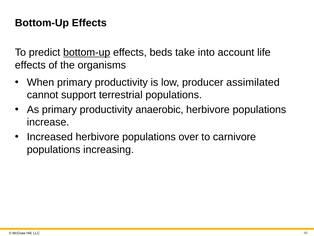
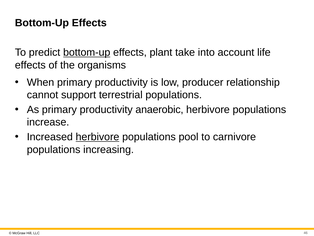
beds: beds -> plant
assimilated: assimilated -> relationship
herbivore at (97, 137) underline: none -> present
over: over -> pool
